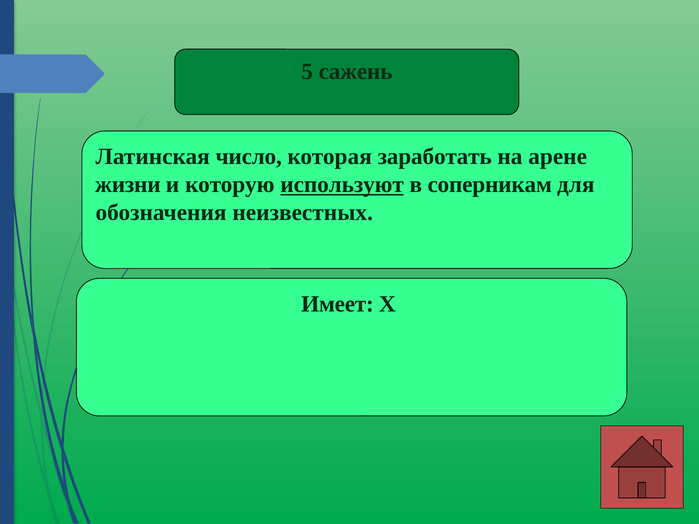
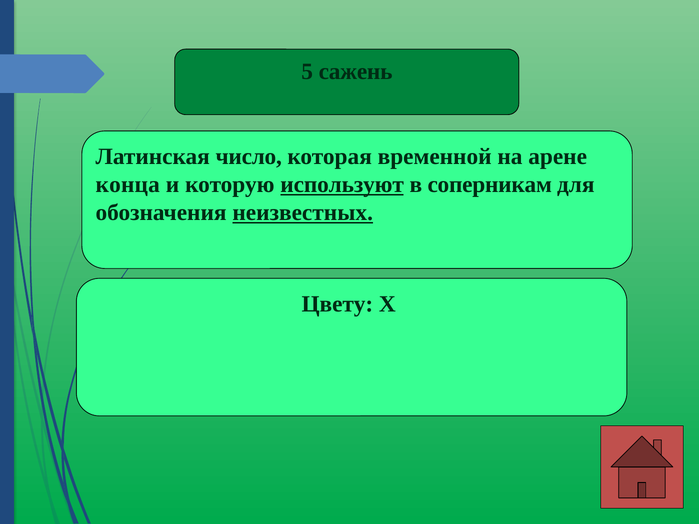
заработать: заработать -> временной
жизни: жизни -> конца
неизвестных underline: none -> present
Имеет: Имеет -> Цвету
